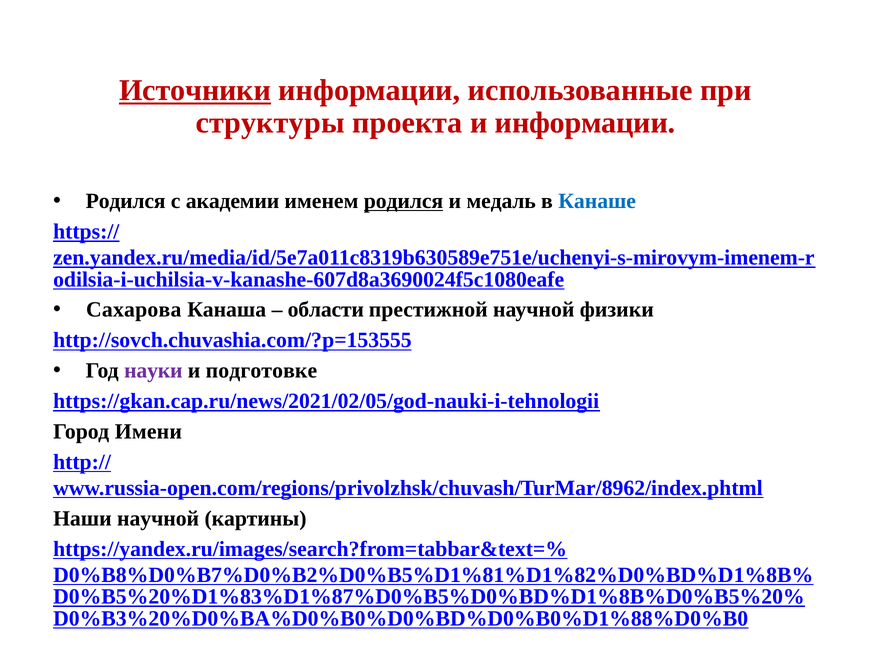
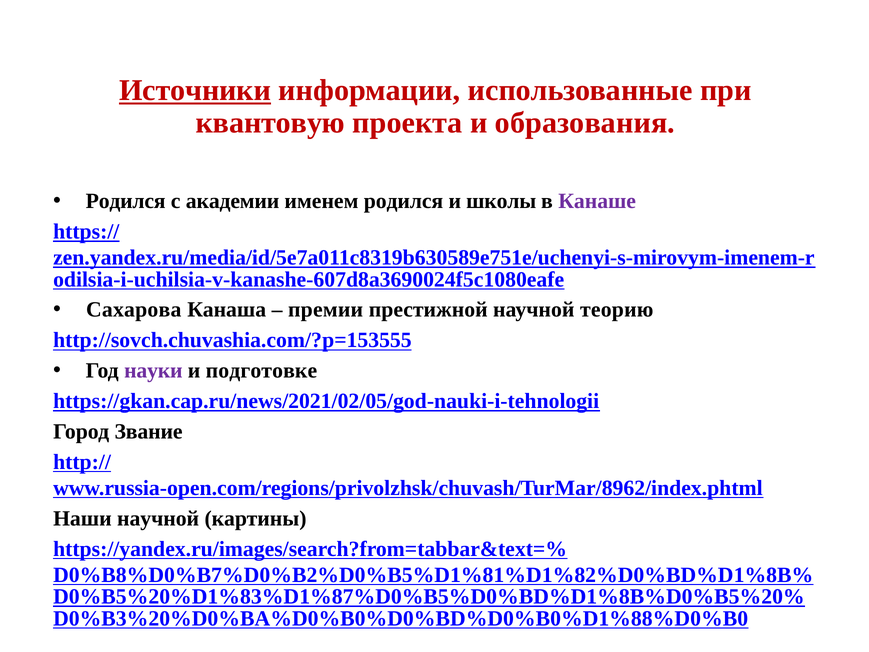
структуры: структуры -> квантовую
и информации: информации -> образования
родился at (403, 201) underline: present -> none
медаль: медаль -> школы
Канаше colour: blue -> purple
области: области -> премии
физики: физики -> теорию
Имени: Имени -> Звание
